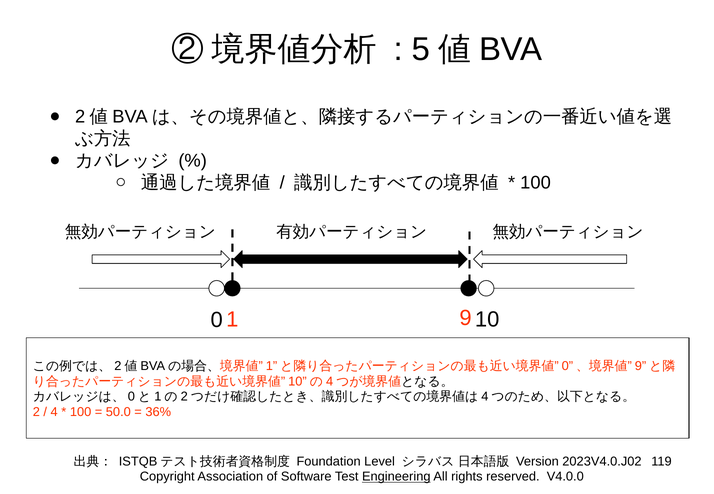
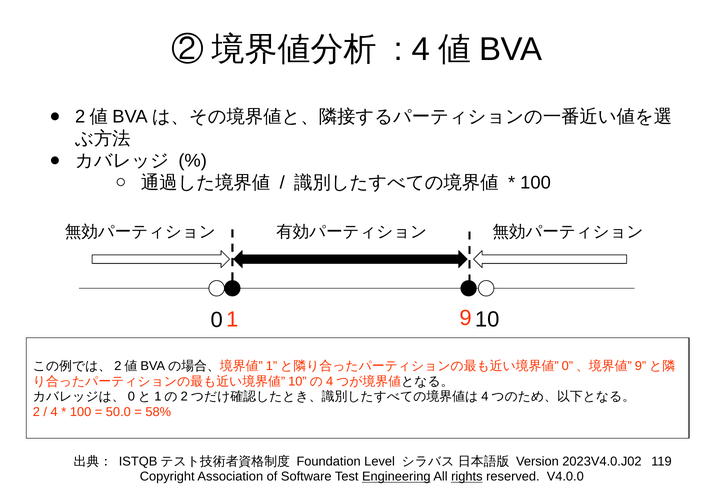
5 at (421, 49): 5 -> 4
36%: 36% -> 58%
rights underline: none -> present
